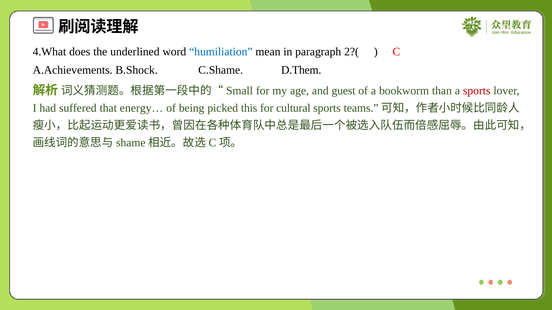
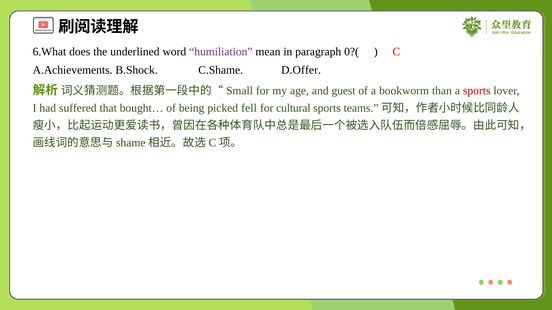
4.What: 4.What -> 6.What
humiliation colour: blue -> purple
2?(: 2?( -> 0?(
D.Them: D.Them -> D.Offer
energy…: energy… -> bought…
this: this -> fell
